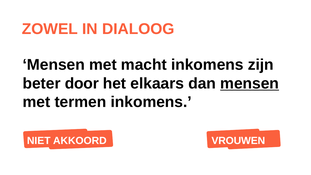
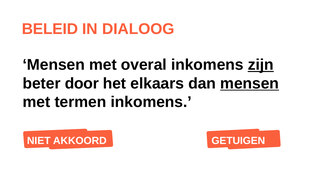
ZOWEL: ZOWEL -> BELEID
macht: macht -> overal
zijn underline: none -> present
VROUWEN: VROUWEN -> GETUIGEN
